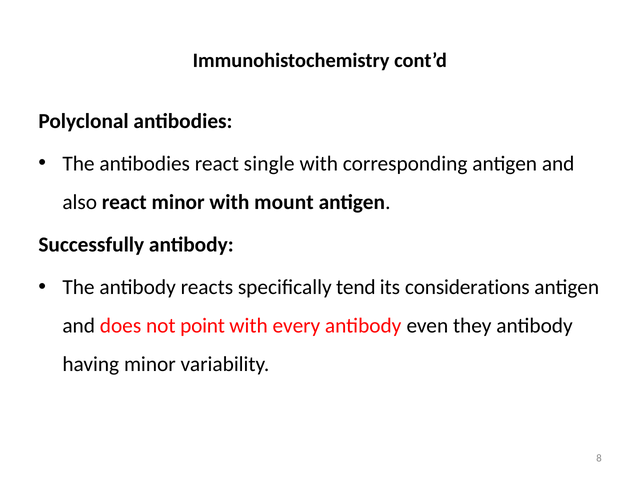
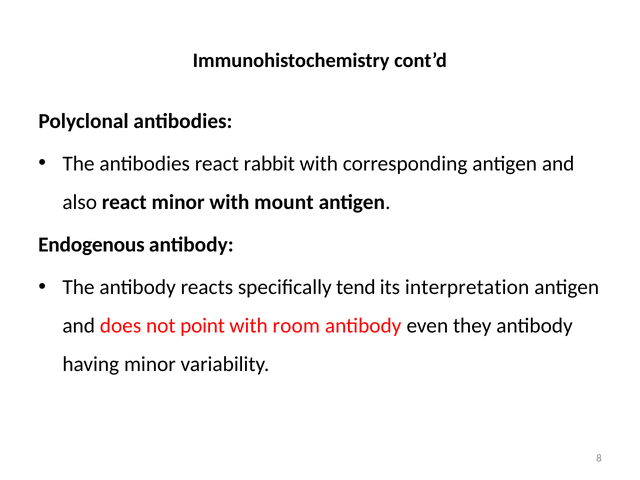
single: single -> rabbit
Successfully: Successfully -> Endogenous
considerations: considerations -> interpretation
every: every -> room
